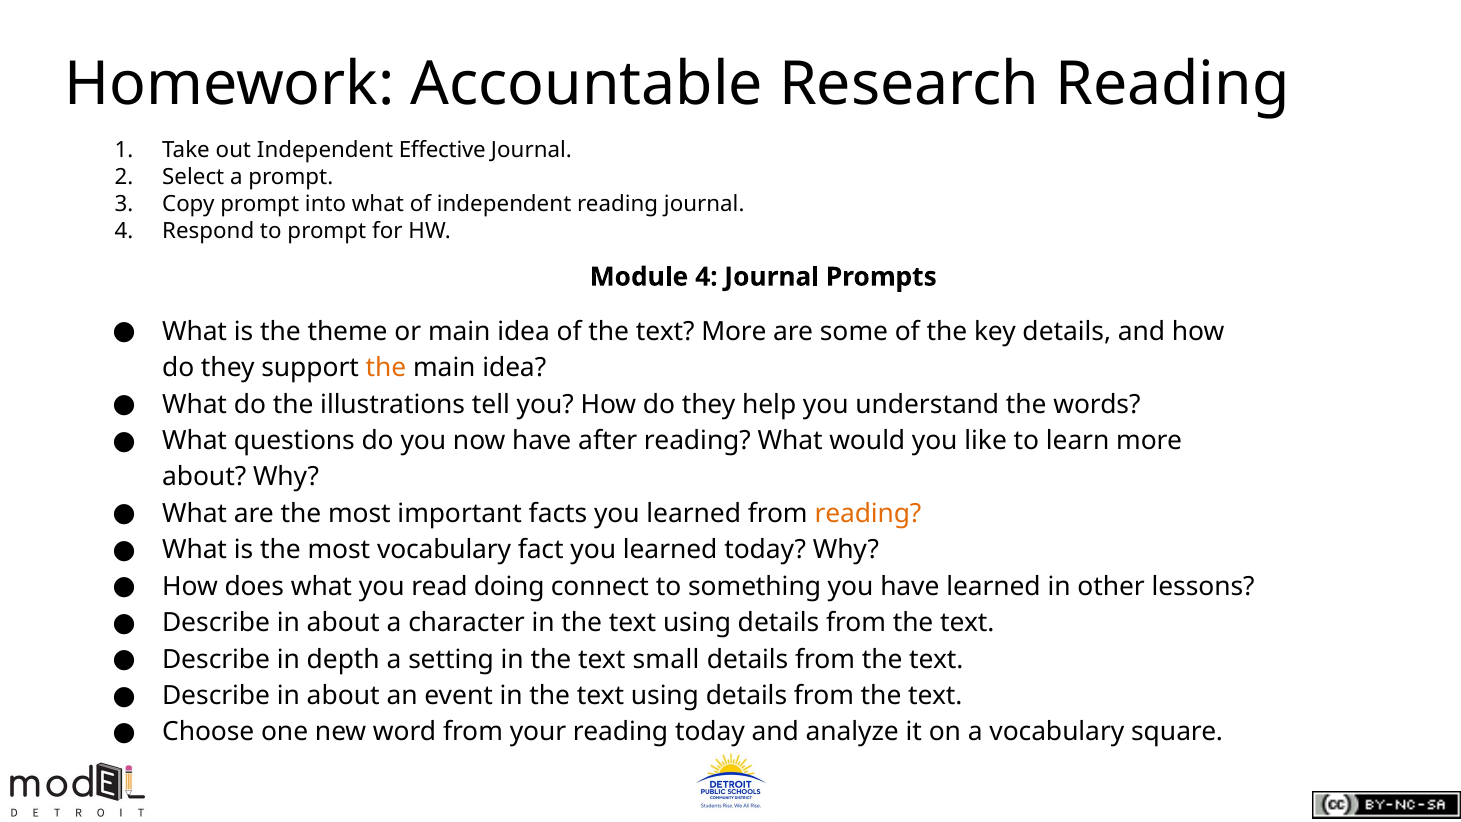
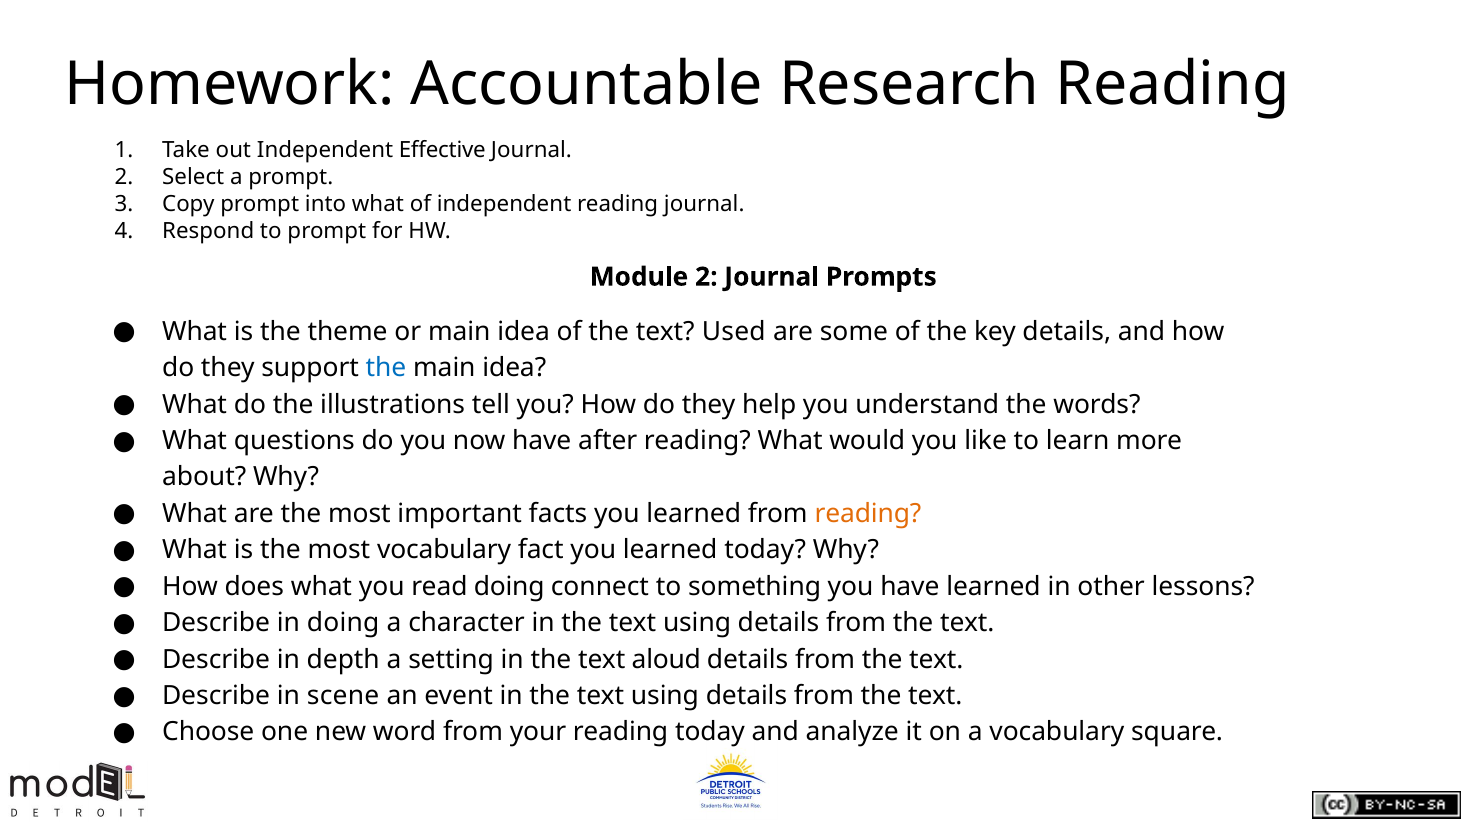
Module 4: 4 -> 2
text More: More -> Used
the at (386, 368) colour: orange -> blue
about at (343, 623): about -> doing
small: small -> aloud
about at (343, 696): about -> scene
